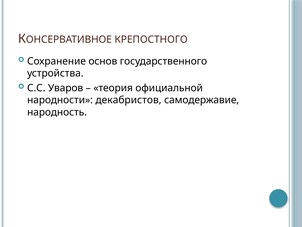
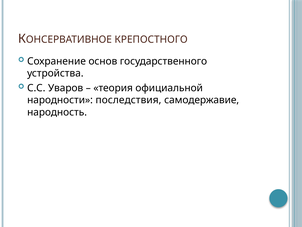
декабристов: декабристов -> последствия
